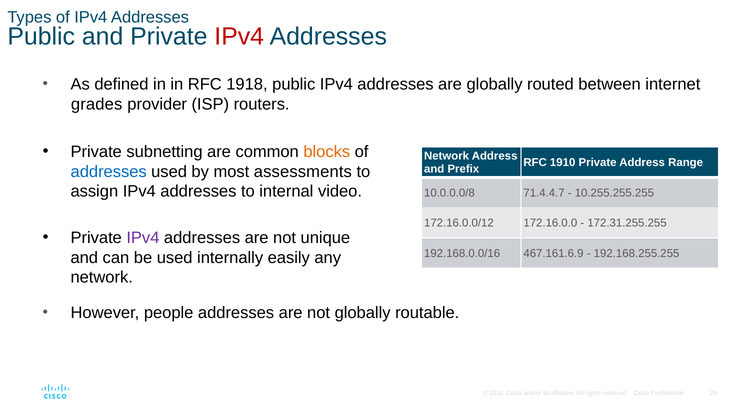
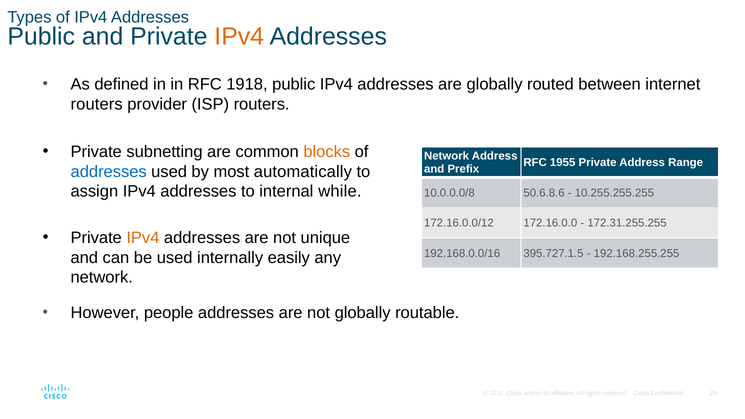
IPv4 at (239, 37) colour: red -> orange
grades at (97, 104): grades -> routers
1910: 1910 -> 1955
assessments: assessments -> automatically
video: video -> while
71.4.4.7: 71.4.4.7 -> 50.6.8.6
IPv4 at (143, 238) colour: purple -> orange
467.161.6.9: 467.161.6.9 -> 395.727.1.5
